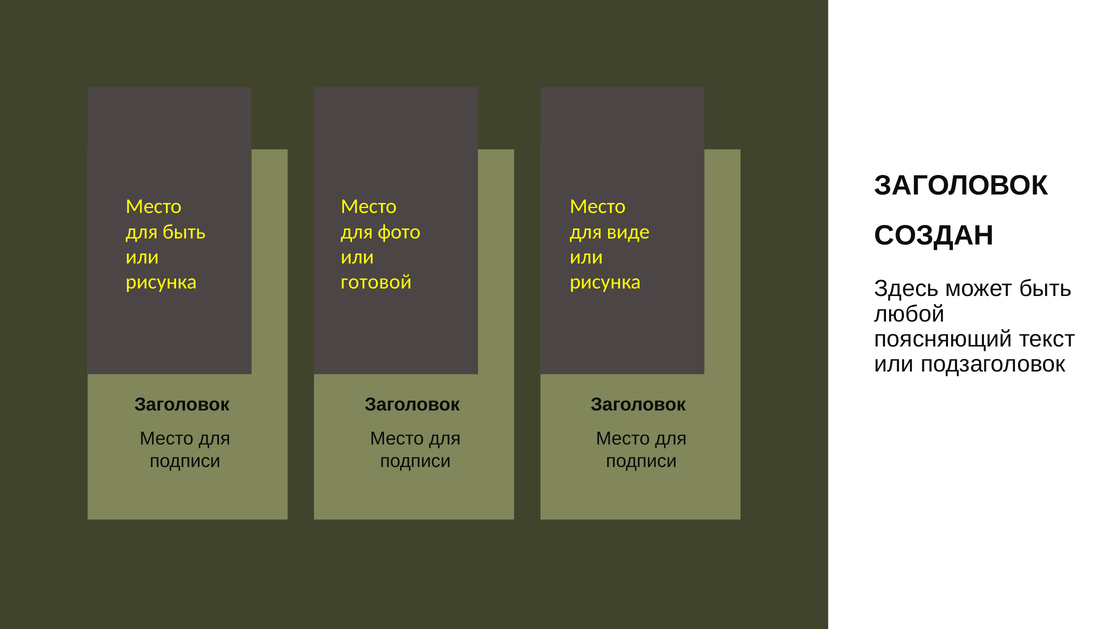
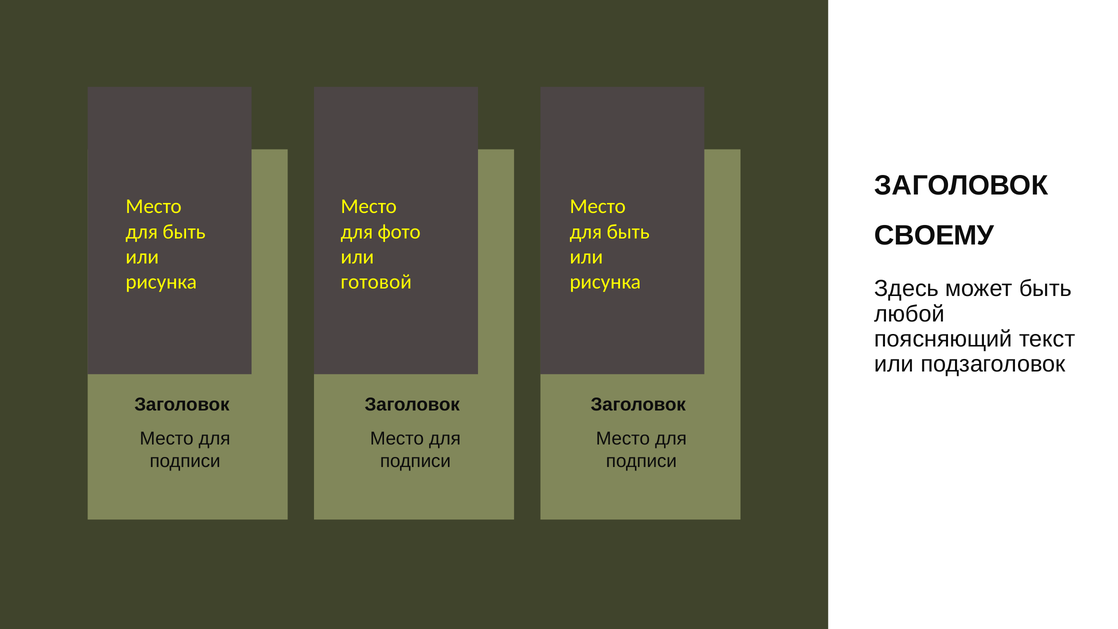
СОЗДАН: СОЗДАН -> СВОЕМУ
виде at (628, 232): виде -> быть
